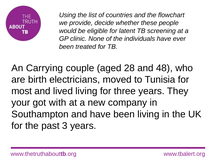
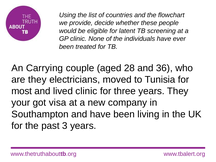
48: 48 -> 36
are birth: birth -> they
lived living: living -> clinic
with: with -> visa
